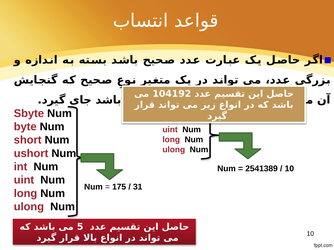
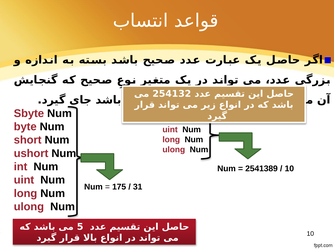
104192: 104192 -> 254132
